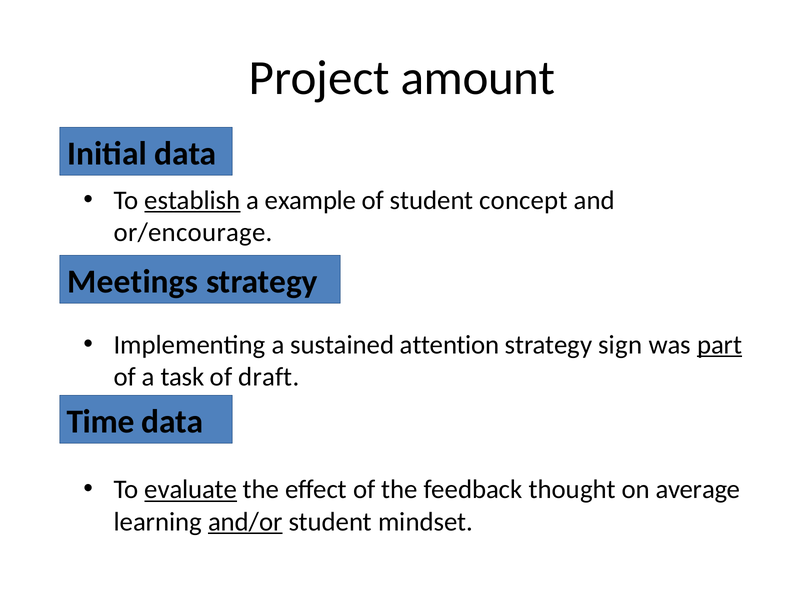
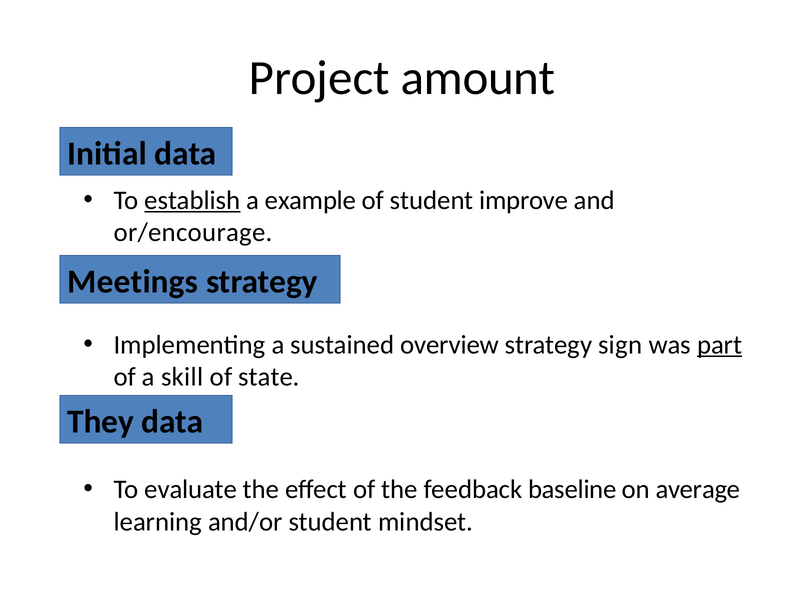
concept: concept -> improve
attention: attention -> overview
task: task -> skill
draft: draft -> state
Time: Time -> They
evaluate underline: present -> none
thought: thought -> baseline
and/or underline: present -> none
